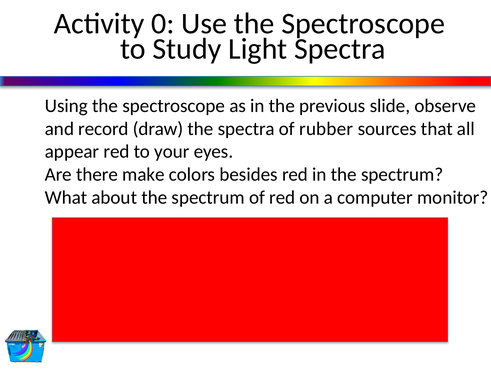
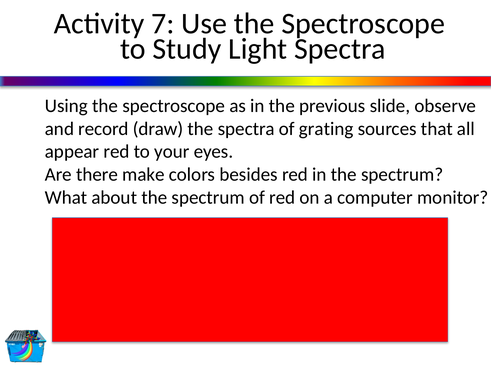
0: 0 -> 7
rubber: rubber -> grating
